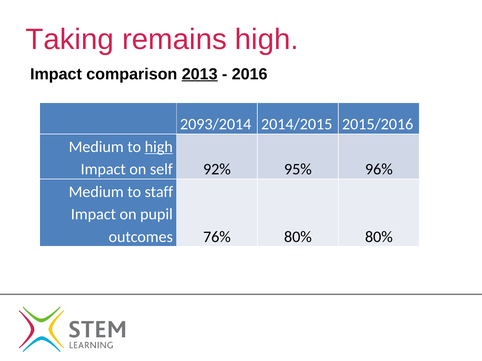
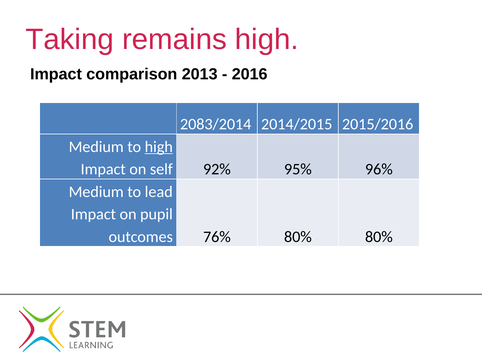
2013 underline: present -> none
2093/2014: 2093/2014 -> 2083/2014
staff: staff -> lead
